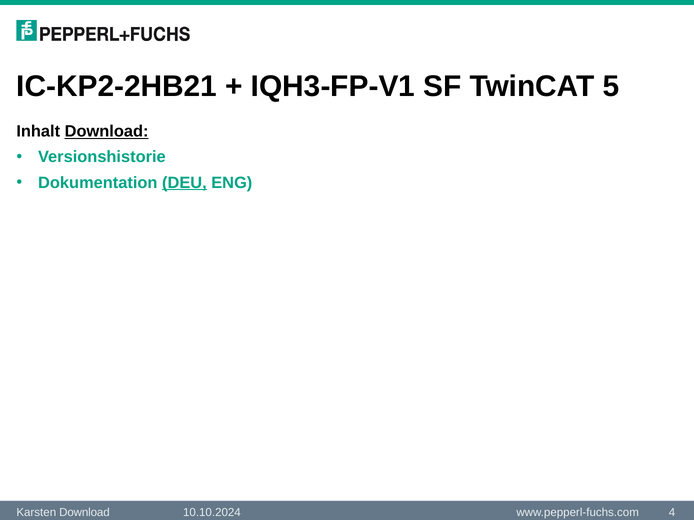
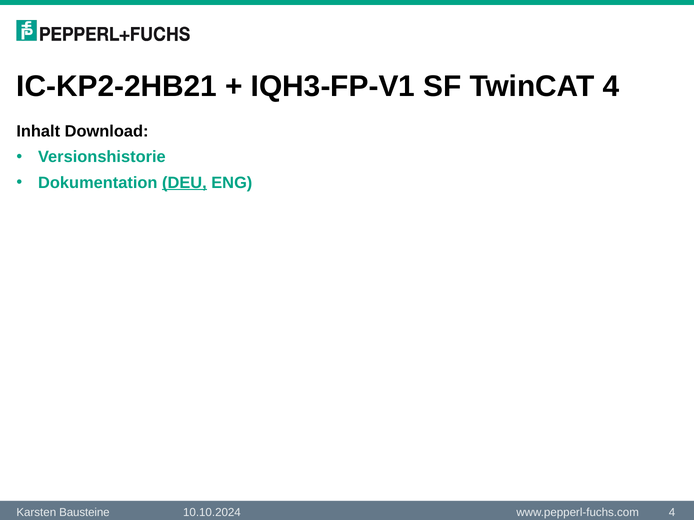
TwinCAT 5: 5 -> 4
Download at (107, 132) underline: present -> none
Karsten Download: Download -> Bausteine
